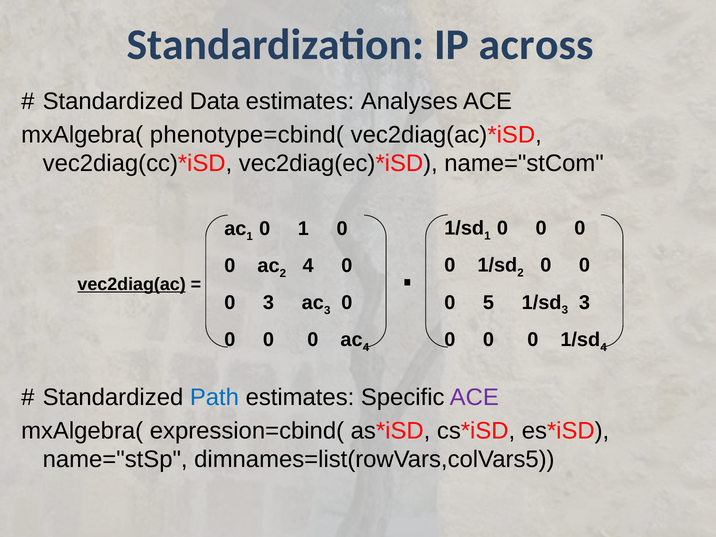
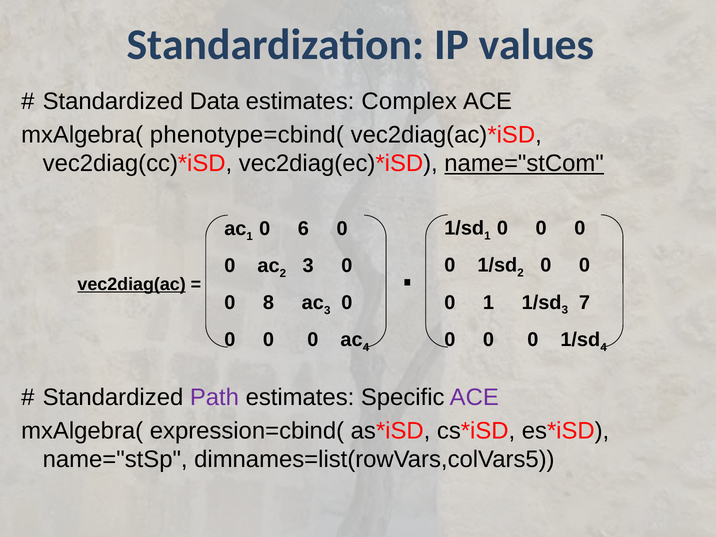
across: across -> values
Analyses: Analyses -> Complex
name="stCom underline: none -> present
0 1: 1 -> 6
4 at (308, 266): 4 -> 3
0 5: 5 -> 1
3 at (584, 302): 3 -> 7
0 3: 3 -> 8
Path colour: blue -> purple
